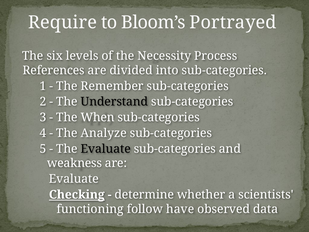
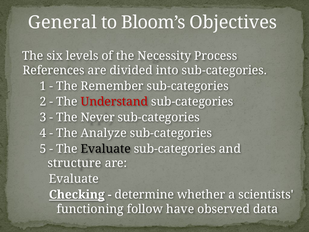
Require: Require -> General
Portrayed: Portrayed -> Objectives
Understand colour: black -> red
When: When -> Never
weakness: weakness -> structure
